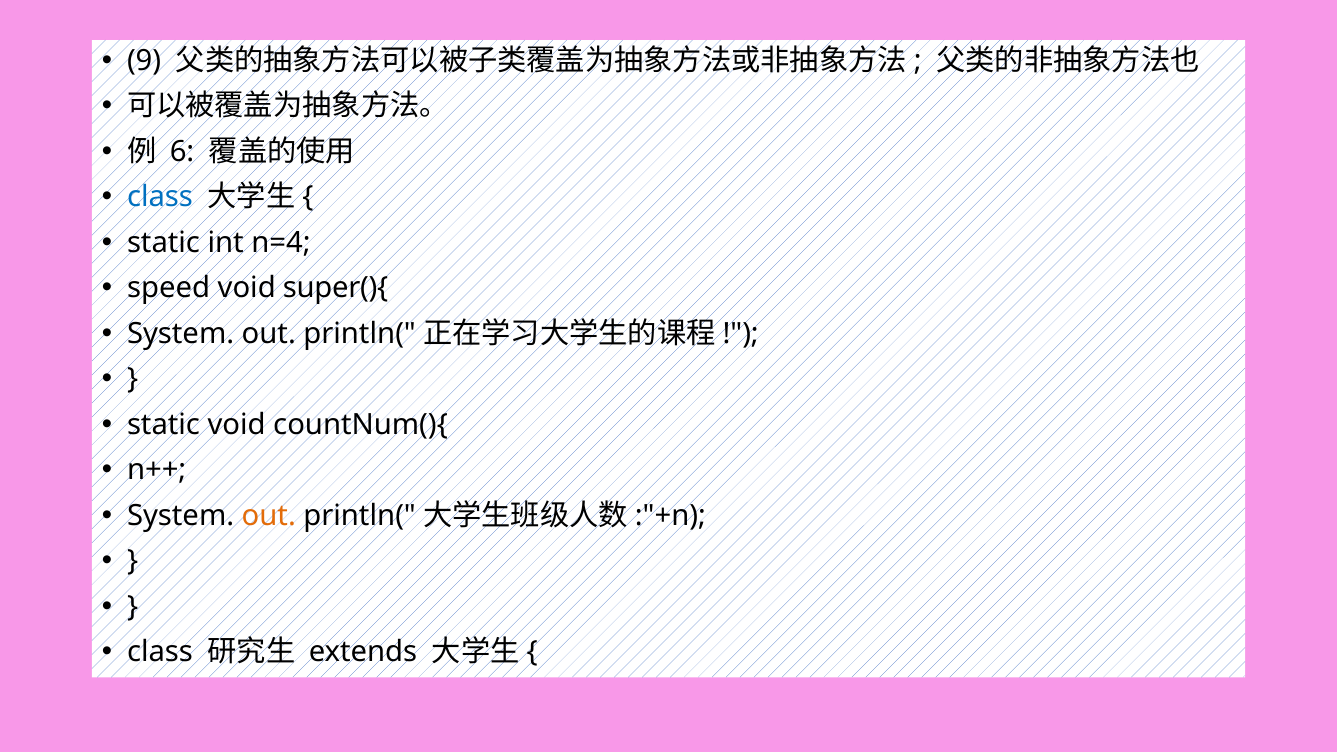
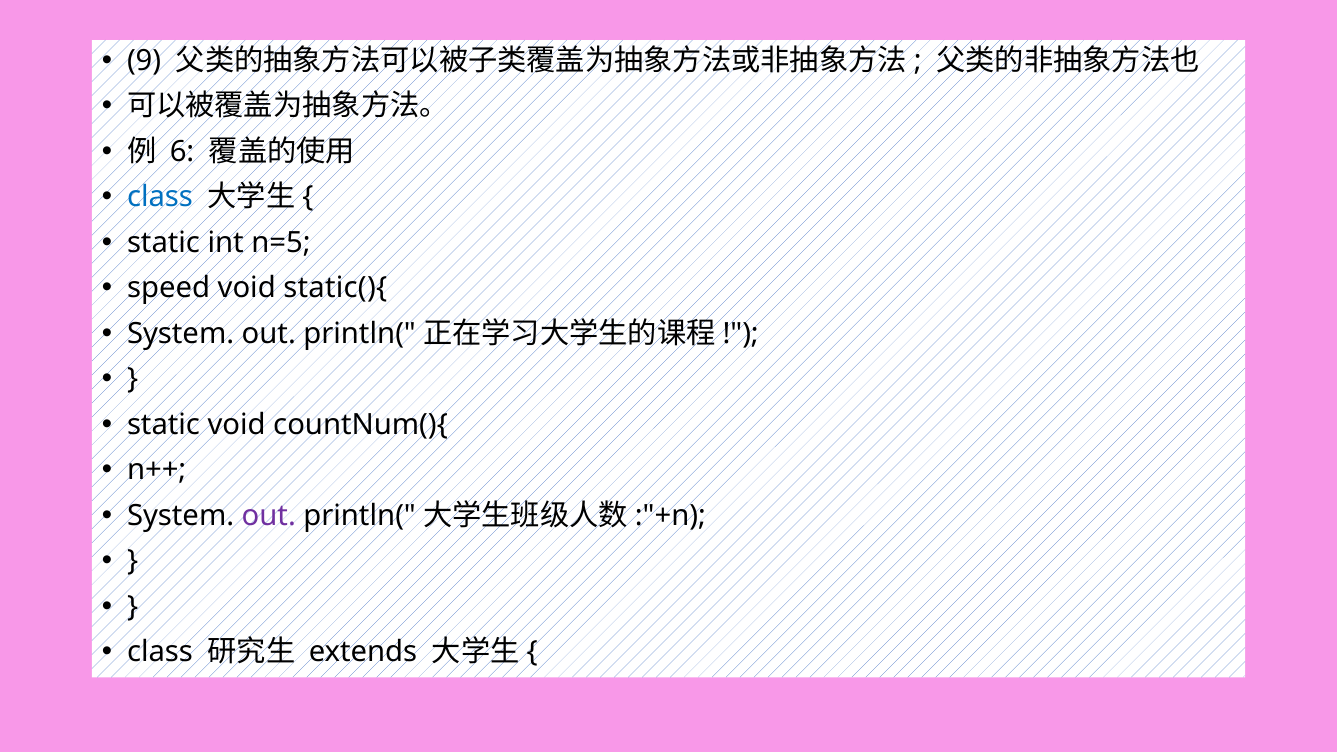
n=4: n=4 -> n=5
super(){: super(){ -> static(){
out at (269, 516) colour: orange -> purple
